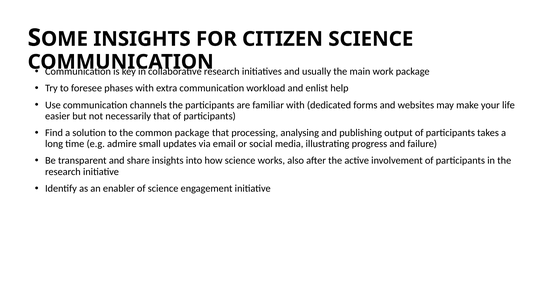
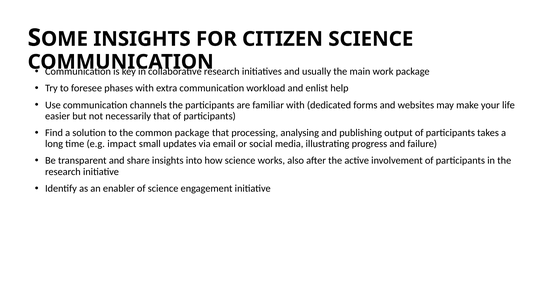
admire: admire -> impact
